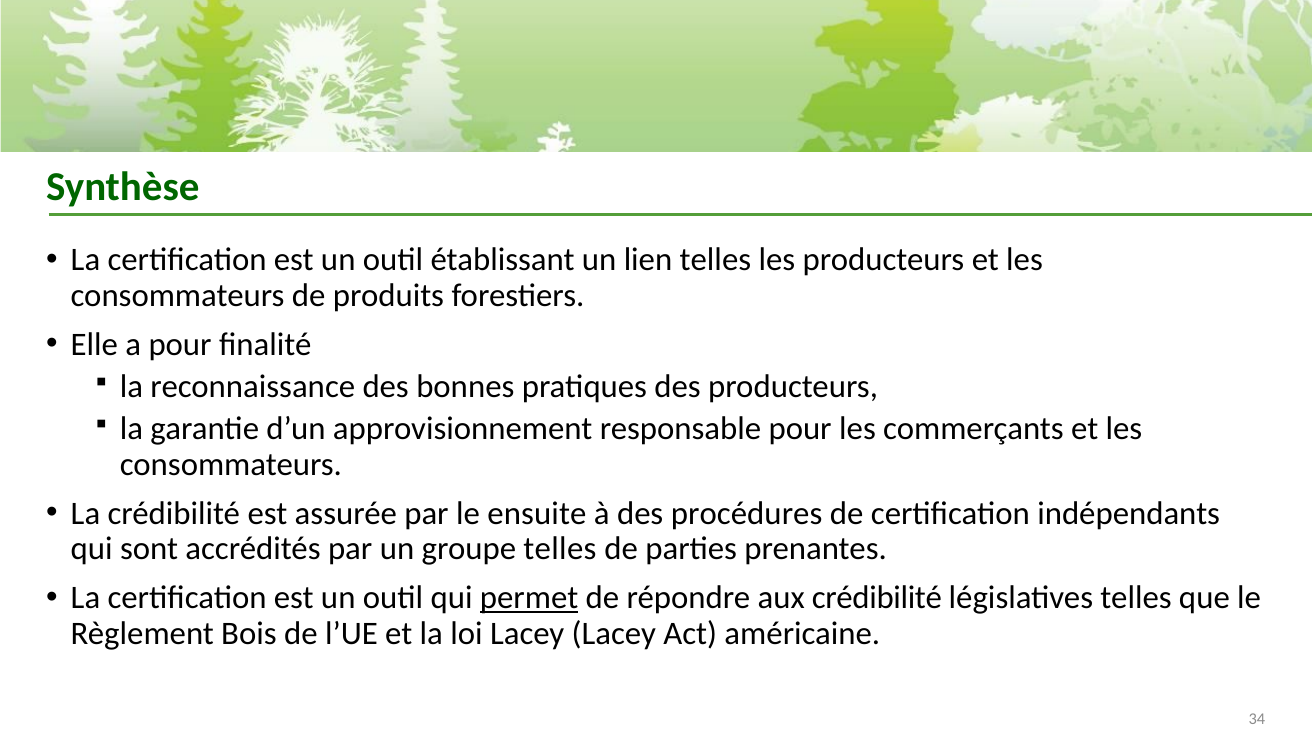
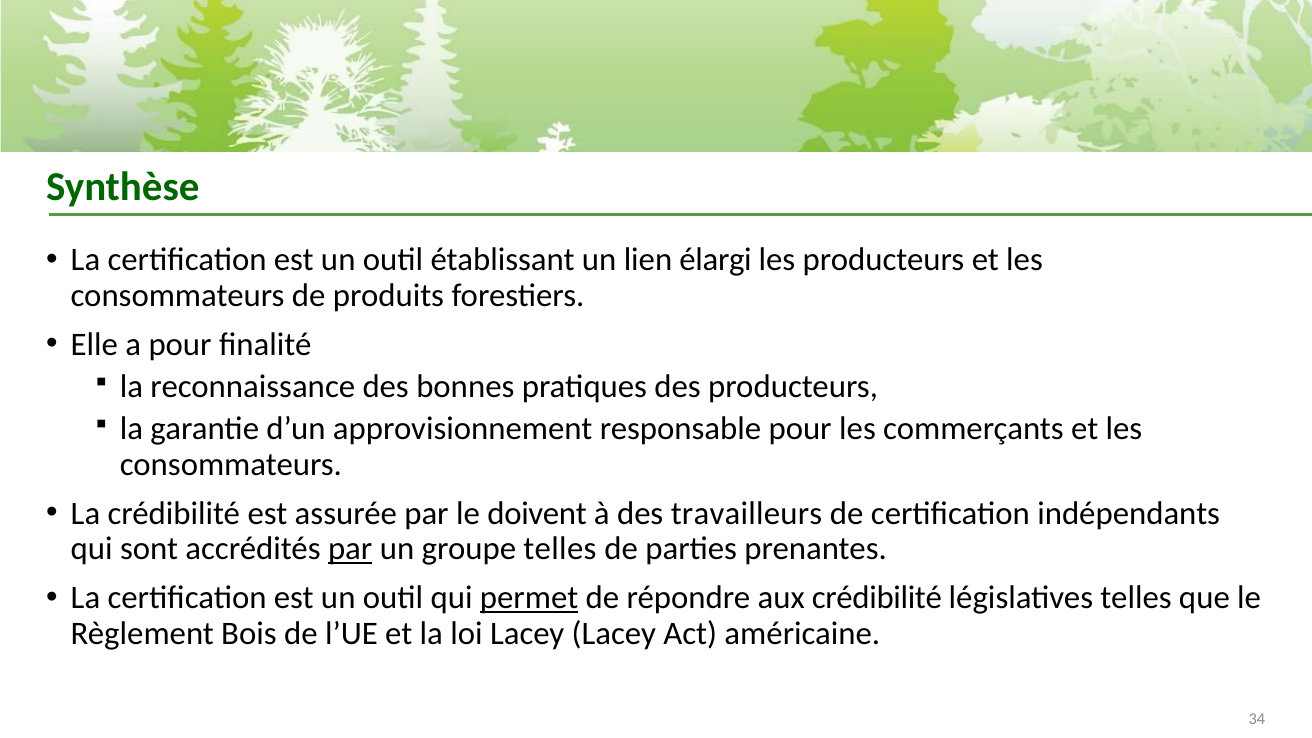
lien telles: telles -> élargi
ensuite: ensuite -> doivent
procédures: procédures -> travailleurs
par at (350, 549) underline: none -> present
